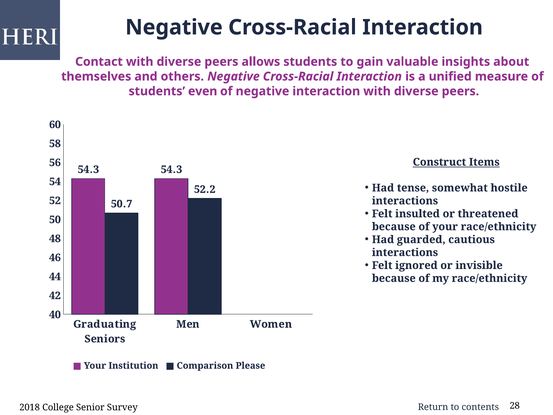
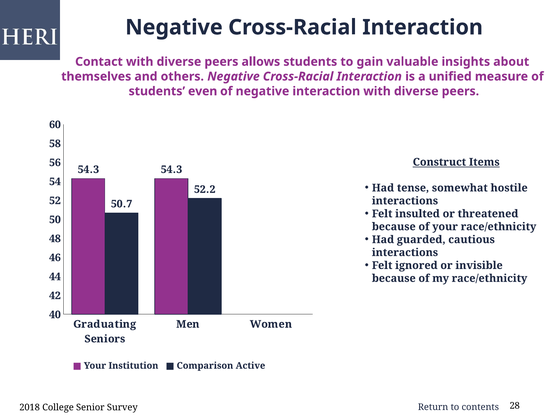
Please: Please -> Active
